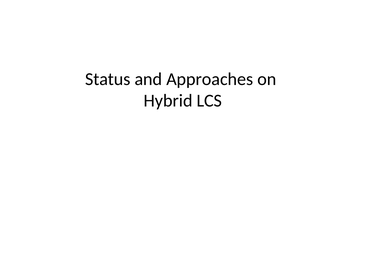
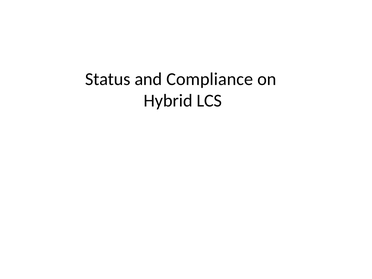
Approaches: Approaches -> Compliance
